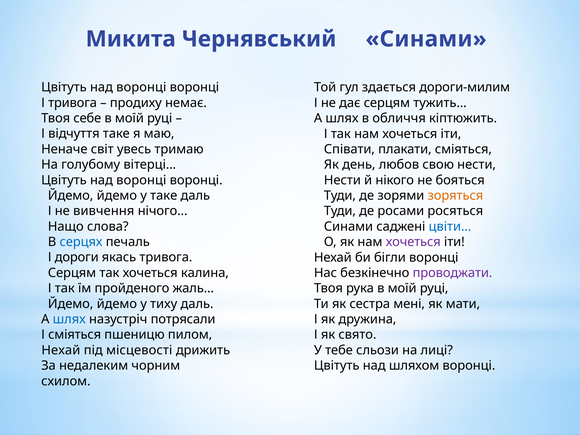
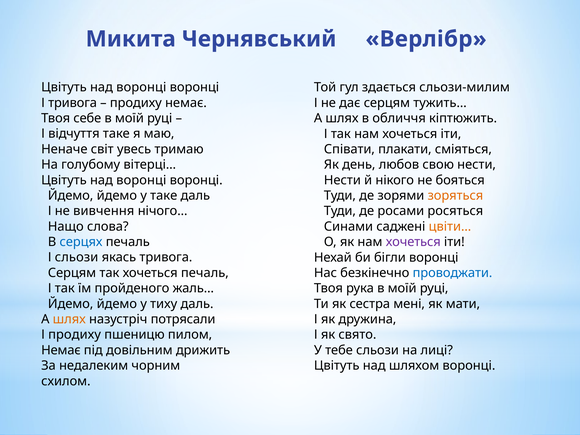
Чернявський Синами: Синами -> Верлібр
дороги-милим: дороги-милим -> сльози-милим
цвіти… colour: blue -> orange
І дороги: дороги -> сльози
хочеться калина: калина -> печаль
проводжати colour: purple -> blue
шлях at (69, 319) colour: blue -> orange
І сміяться: сміяться -> продиху
Нехай at (61, 350): Нехай -> Немає
місцевості: місцевості -> довільним
